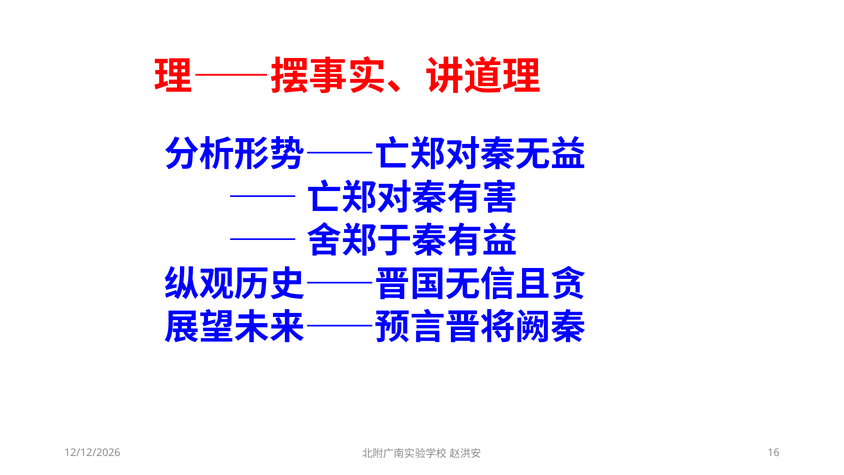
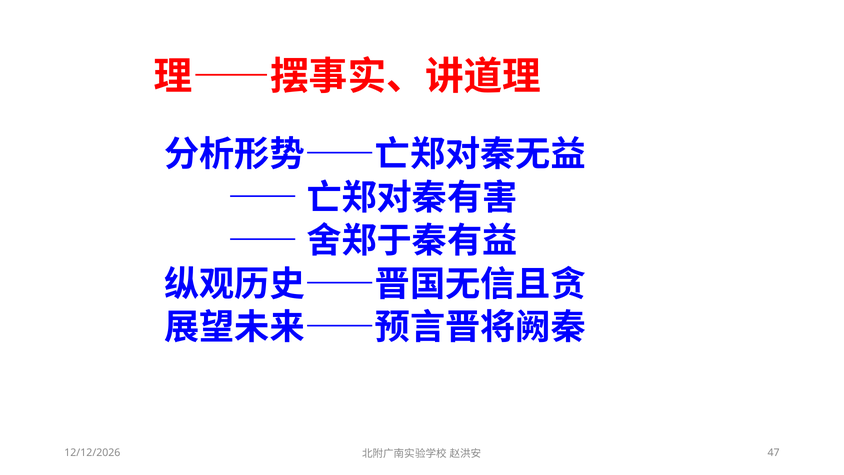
16: 16 -> 47
